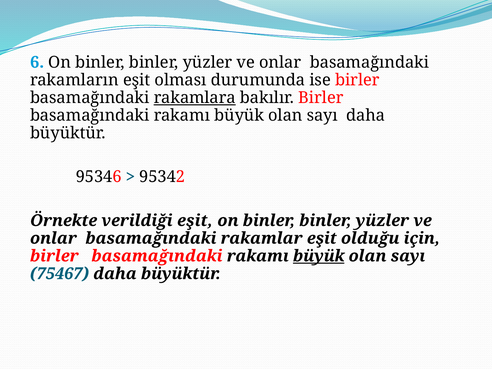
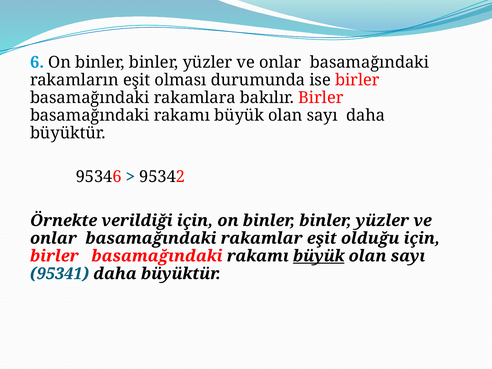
rakamlara underline: present -> none
verildiği eşit: eşit -> için
75467: 75467 -> 95341
